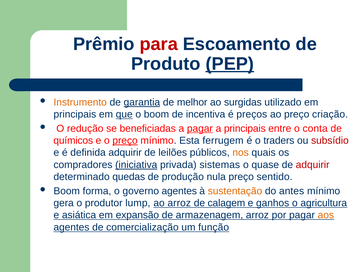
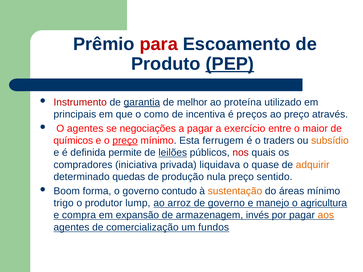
Instrumento colour: orange -> red
surgidas: surgidas -> proteína
que underline: present -> none
o boom: boom -> como
criação: criação -> através
O redução: redução -> agentes
beneficiadas: beneficiadas -> negociações
pagar at (200, 129) underline: present -> none
a principais: principais -> exercício
conta: conta -> maior
subsídio colour: red -> orange
definida adquirir: adquirir -> permite
leilões underline: none -> present
nos colour: orange -> red
iniciativa underline: present -> none
sistemas: sistemas -> liquidava
adquirir at (313, 165) colour: red -> orange
governo agentes: agentes -> contudo
antes: antes -> áreas
gera: gera -> trigo
de calagem: calagem -> governo
ganhos: ganhos -> manejo
asiática: asiática -> compra
armazenagem arroz: arroz -> invés
função: função -> fundos
